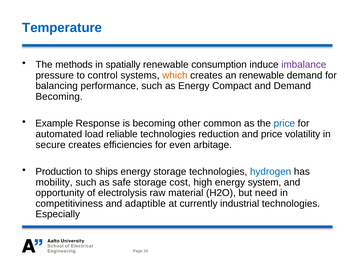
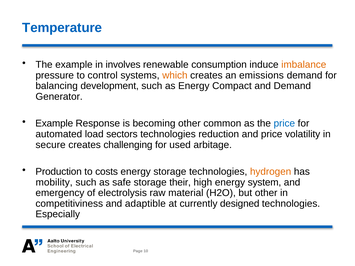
The methods: methods -> example
spatially: spatially -> involves
imbalance colour: purple -> orange
an renewable: renewable -> emissions
performance: performance -> development
Becoming at (59, 97): Becoming -> Generator
reliable: reliable -> sectors
efficiencies: efficiencies -> challenging
even: even -> used
ships: ships -> costs
hydrogen colour: blue -> orange
cost: cost -> their
opportunity: opportunity -> emergency
but need: need -> other
industrial: industrial -> designed
